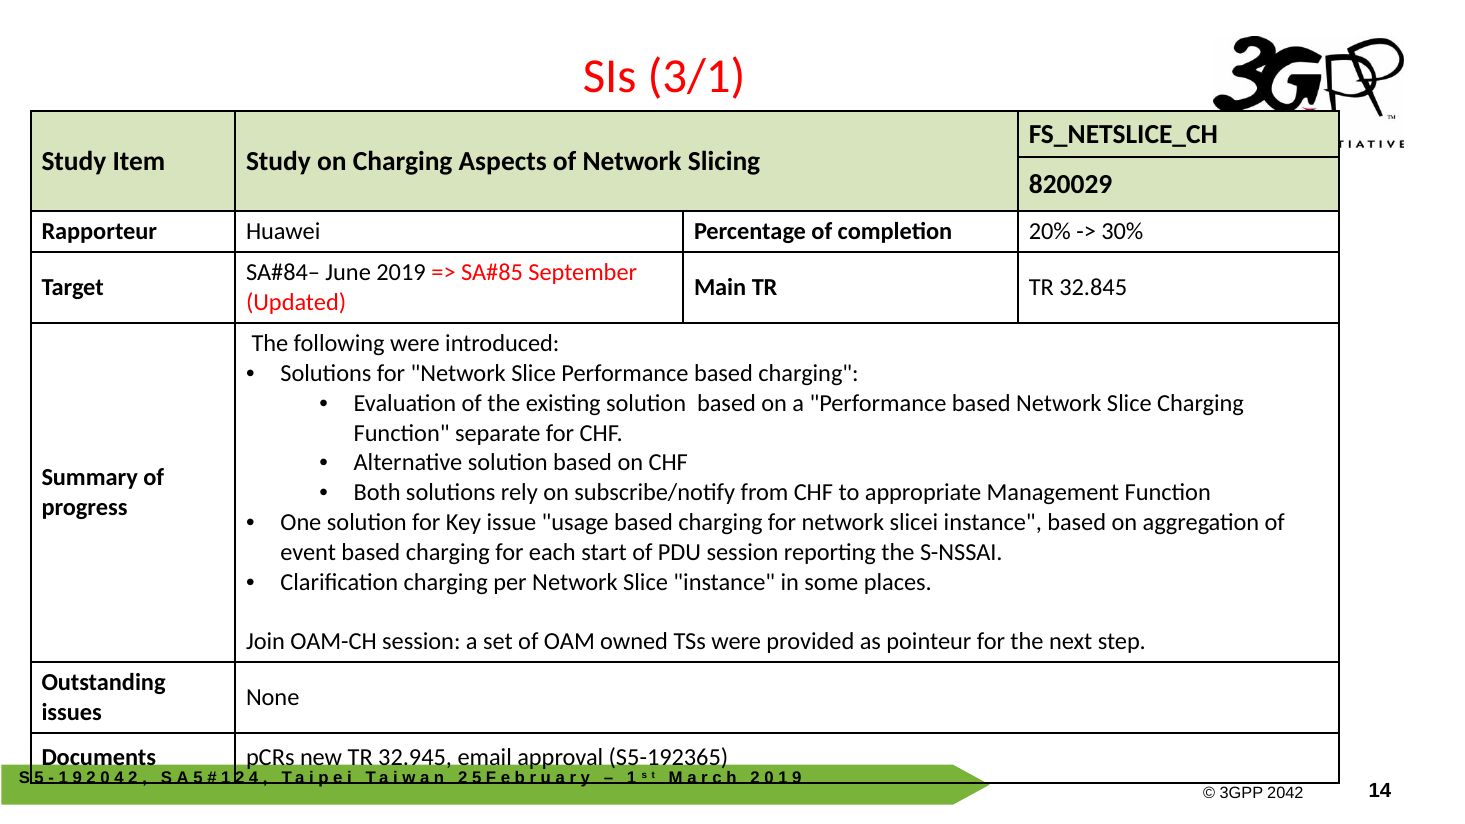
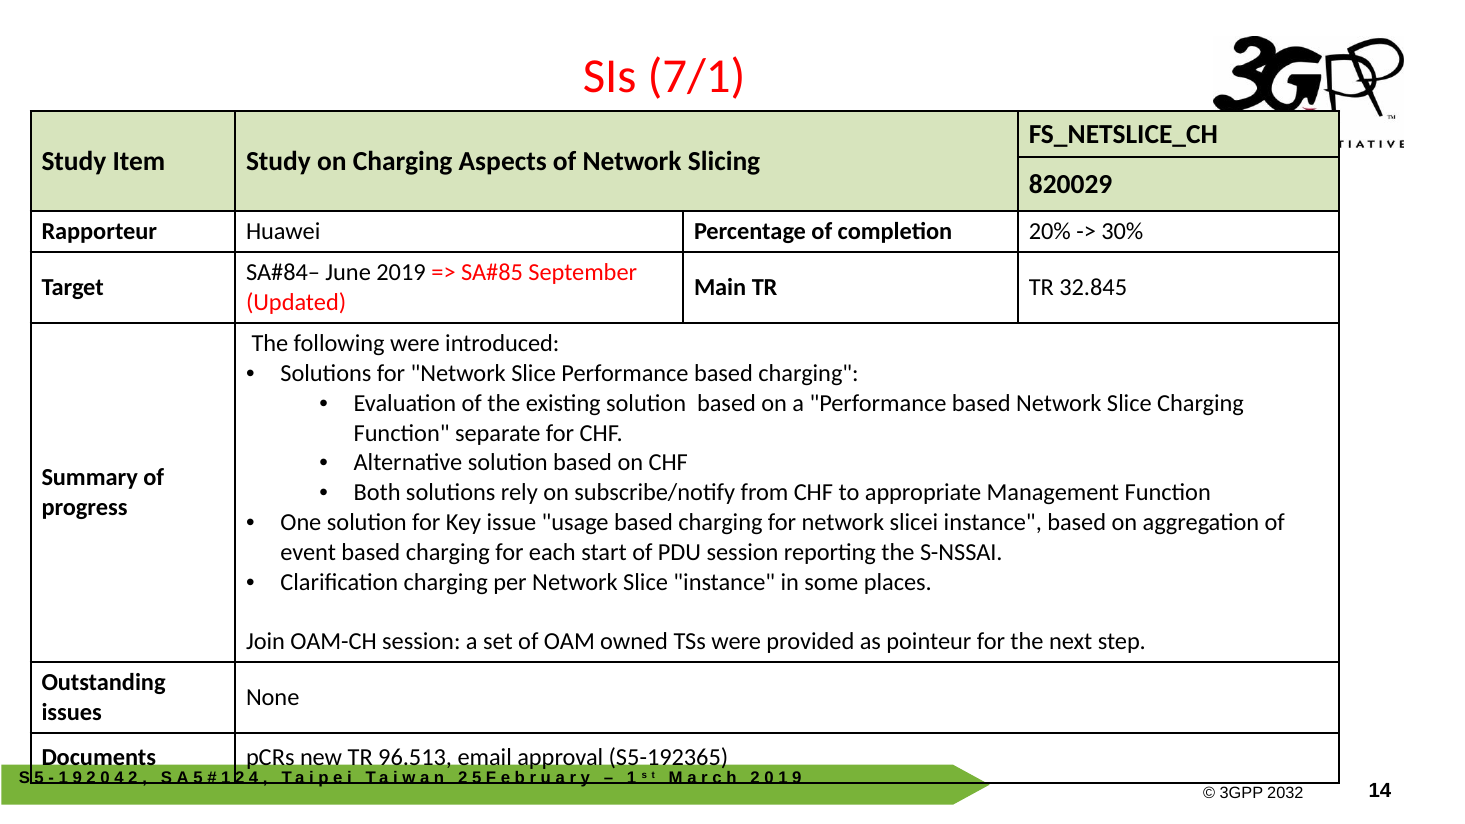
3/1: 3/1 -> 7/1
32.945: 32.945 -> 96.513
2042: 2042 -> 2032
